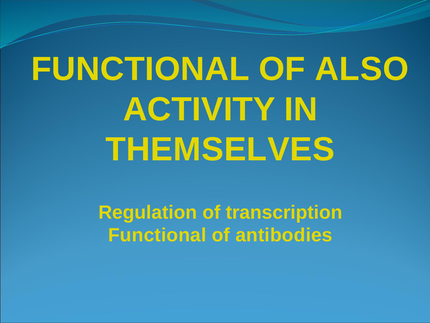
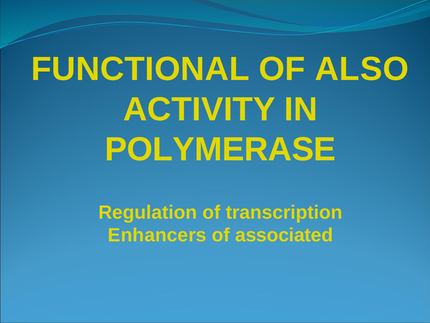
THEMSELVES: THEMSELVES -> POLYMERASE
Functional at (157, 235): Functional -> Enhancers
antibodies: antibodies -> associated
